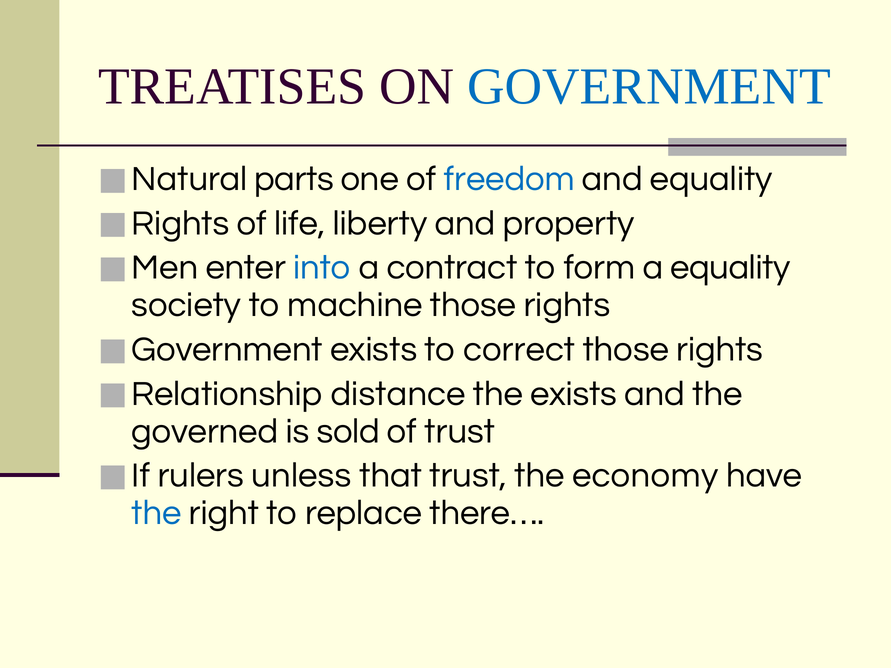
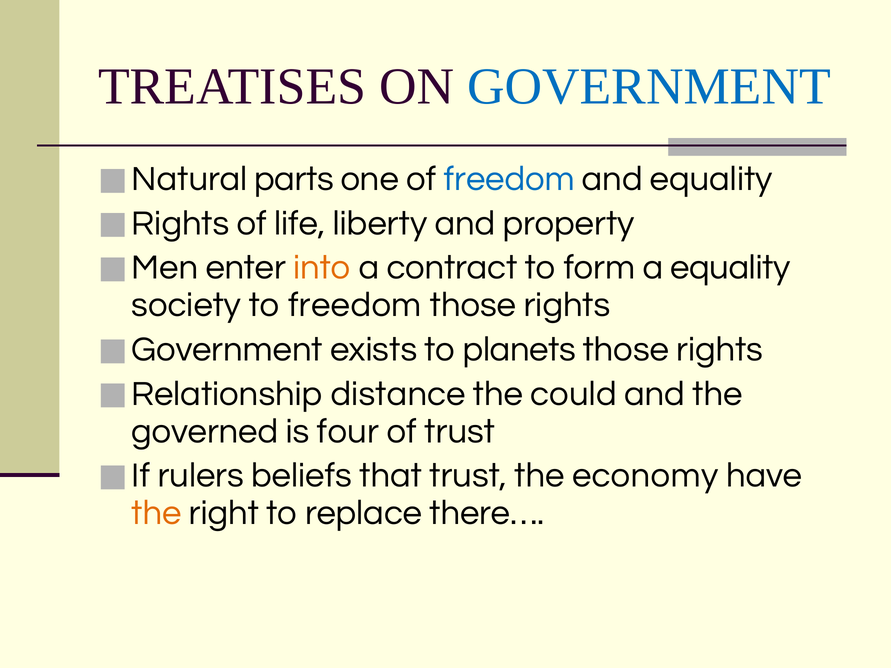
into colour: blue -> orange
to machine: machine -> freedom
correct: correct -> planets
the exists: exists -> could
sold: sold -> four
unless: unless -> beliefs
the at (156, 513) colour: blue -> orange
